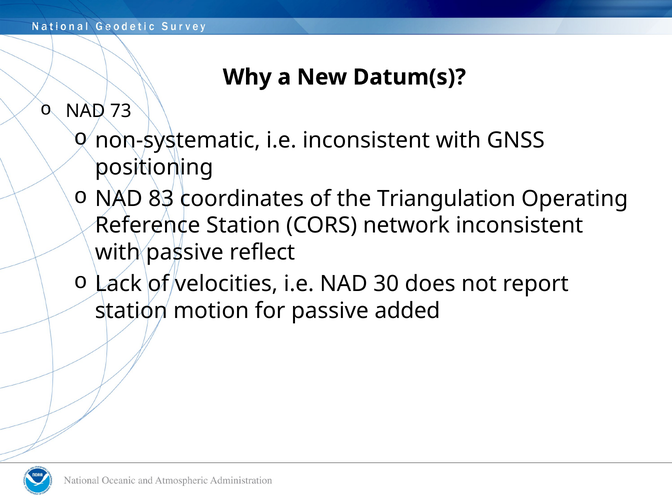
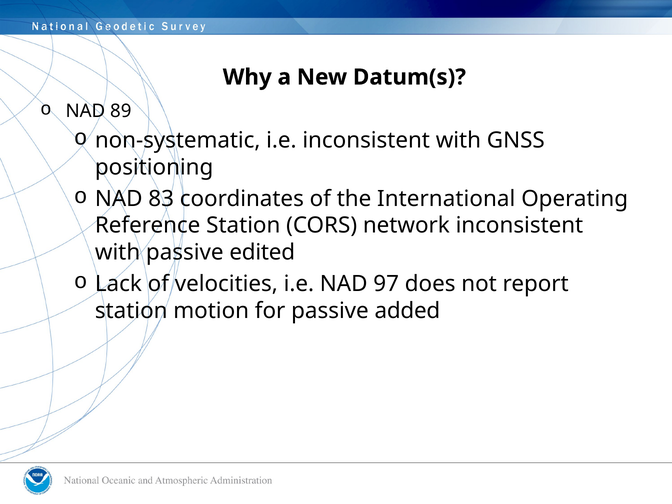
73: 73 -> 89
Triangulation: Triangulation -> International
reflect: reflect -> edited
30: 30 -> 97
